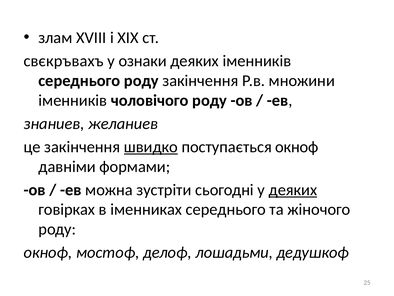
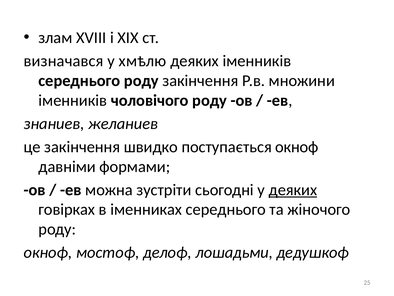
свєкръвахъ: свєкръвахъ -> визначався
ознаки: ознаки -> хмѣлю
швидко underline: present -> none
